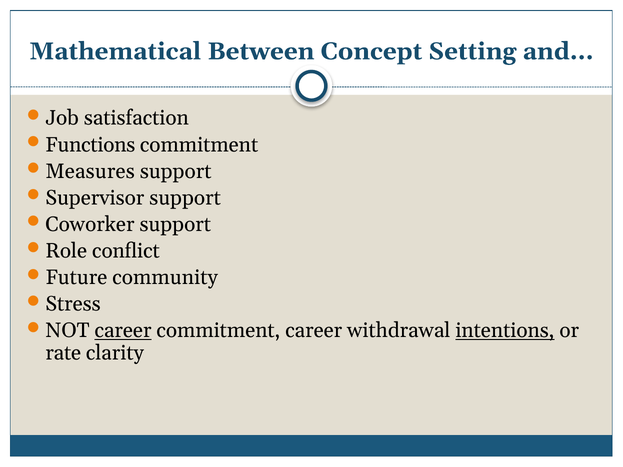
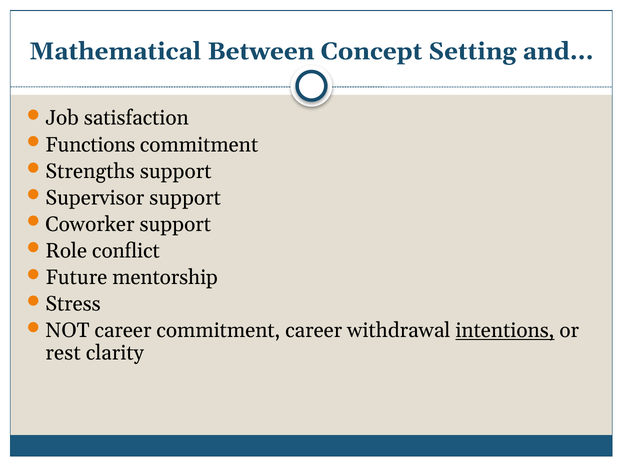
Measures: Measures -> Strengths
community: community -> mentorship
career at (123, 331) underline: present -> none
rate: rate -> rest
